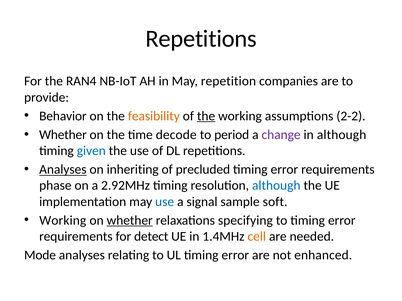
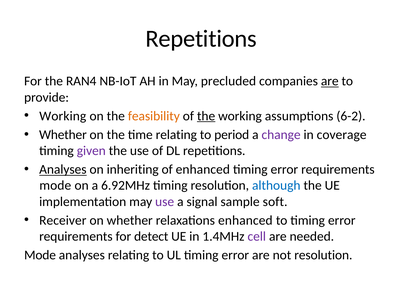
repetition: repetition -> precluded
are at (330, 81) underline: none -> present
Behavior at (63, 116): Behavior -> Working
2-2: 2-2 -> 6-2
time decode: decode -> relating
in although: although -> coverage
given colour: blue -> purple
of precluded: precluded -> enhanced
phase at (55, 186): phase -> mode
2.92MHz: 2.92MHz -> 6.92MHz
use at (165, 202) colour: blue -> purple
Working at (63, 221): Working -> Receiver
whether at (130, 221) underline: present -> none
relaxations specifying: specifying -> enhanced
cell colour: orange -> purple
not enhanced: enhanced -> resolution
